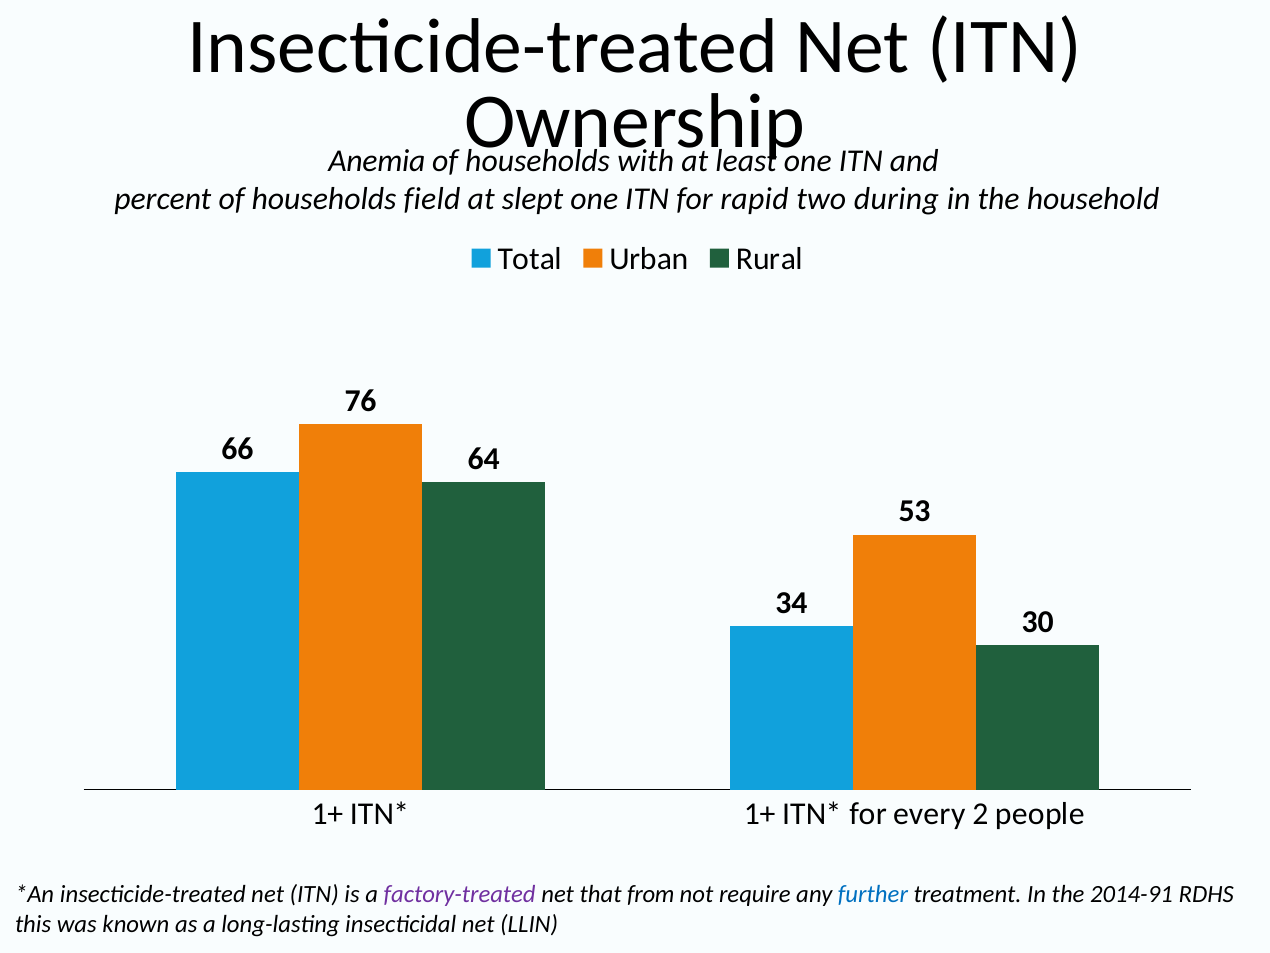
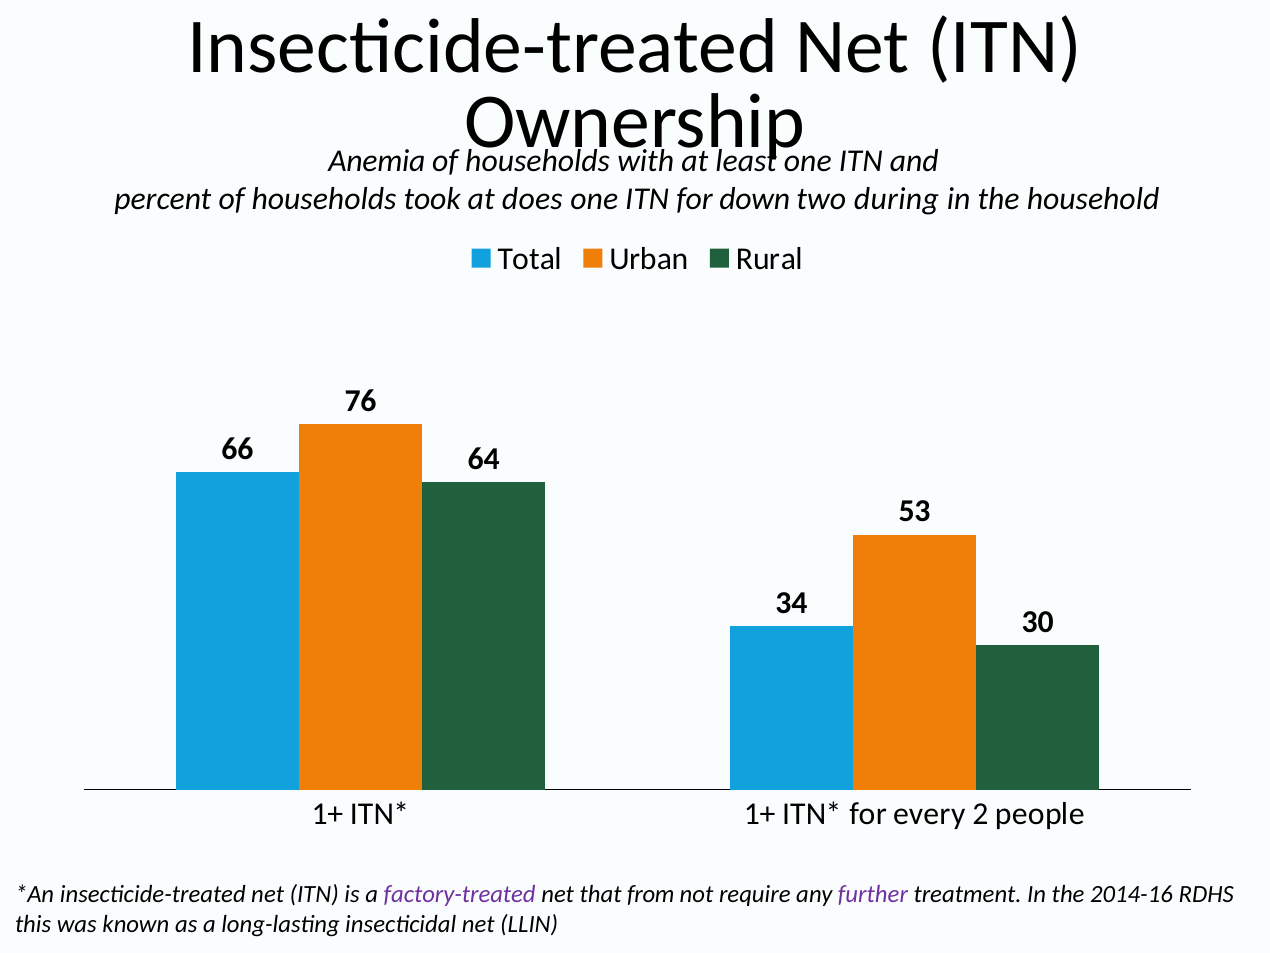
field: field -> took
slept: slept -> does
rapid: rapid -> down
further colour: blue -> purple
2014-91: 2014-91 -> 2014-16
